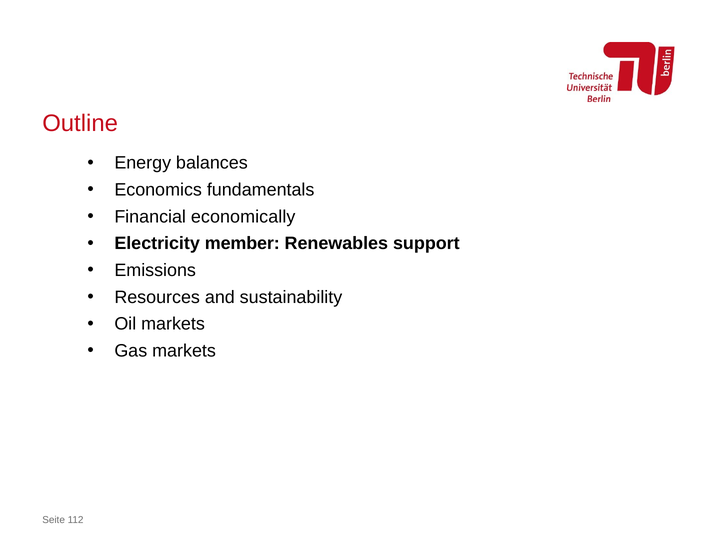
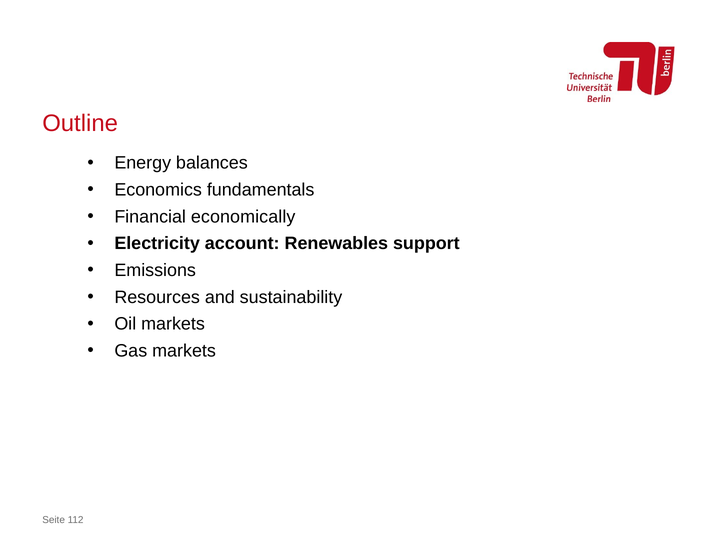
member: member -> account
